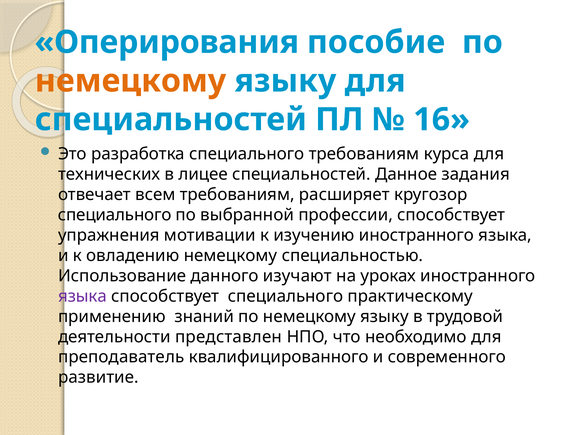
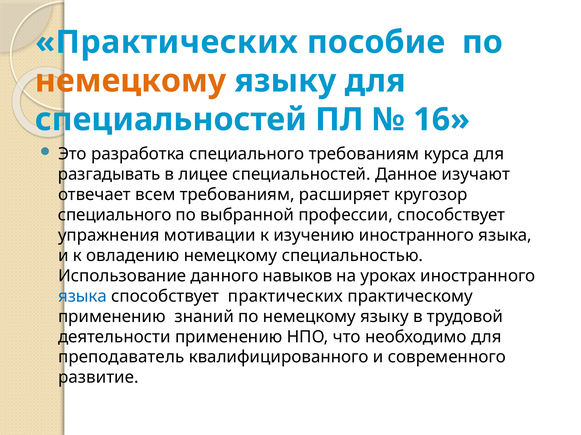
Оперирования at (167, 42): Оперирования -> Практических
технических: технических -> разгадывать
задания: задания -> изучают
изучают: изучают -> навыков
языка at (83, 297) colour: purple -> blue
способствует специального: специального -> практических
деятельности представлен: представлен -> применению
